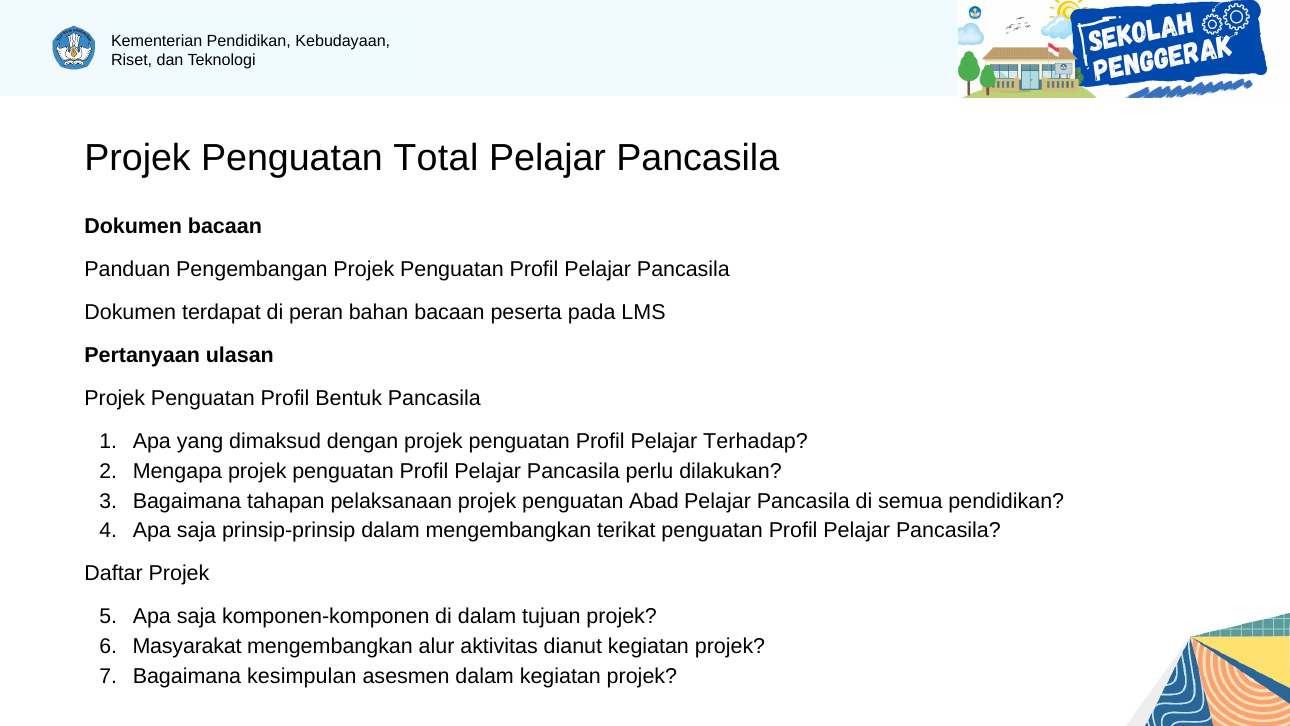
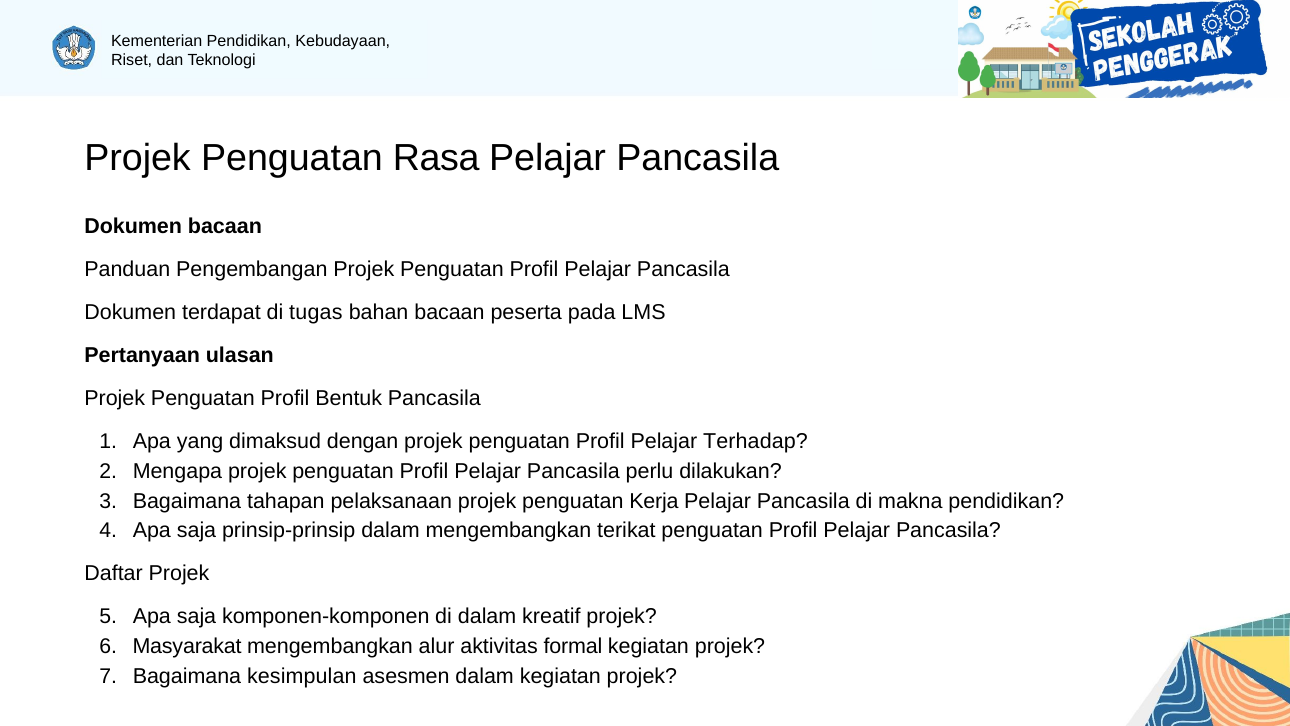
Total: Total -> Rasa
peran: peran -> tugas
Abad: Abad -> Kerja
semua: semua -> makna
tujuan: tujuan -> kreatif
dianut: dianut -> formal
